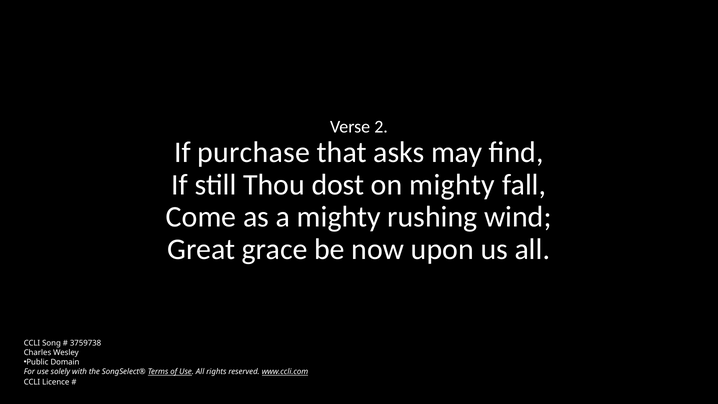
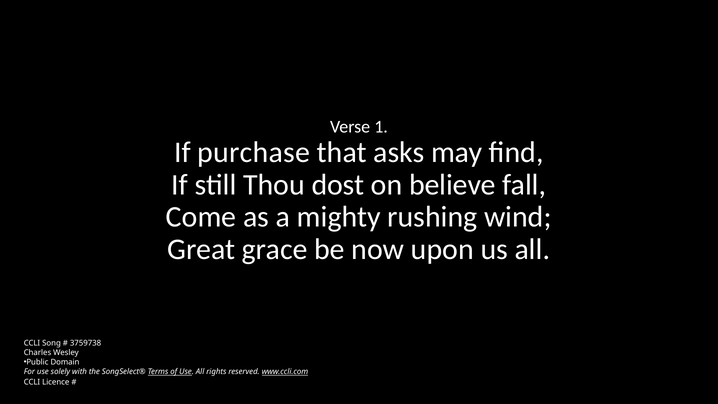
2: 2 -> 1
on mighty: mighty -> believe
